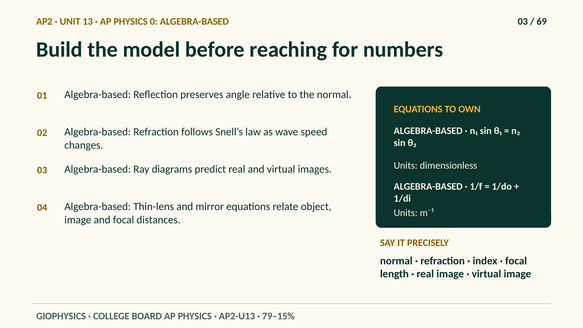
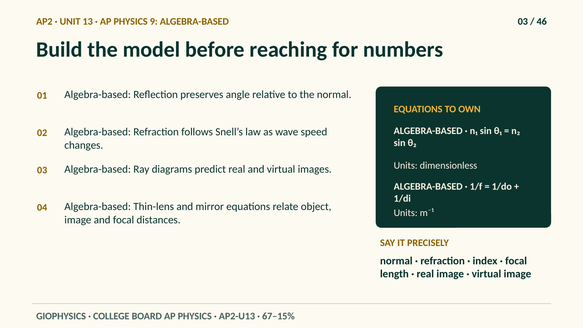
0: 0 -> 9
69: 69 -> 46
79–15%: 79–15% -> 67–15%
